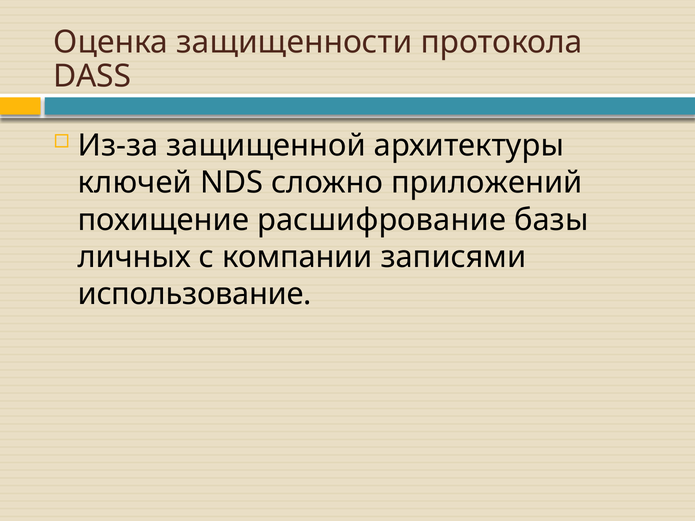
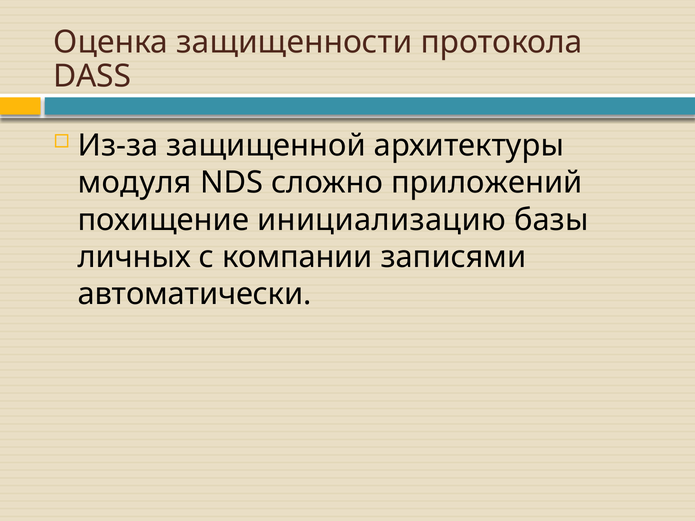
ключей: ключей -> модуля
расшифрование: расшифрование -> инициализацию
использование: использование -> автоматически
